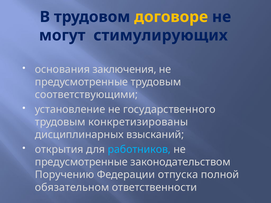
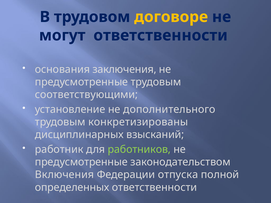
могут стимулирующих: стимулирующих -> ответственности
государственного: государственного -> дополнительного
открытия: открытия -> работник
работников colour: light blue -> light green
Поручению: Поручению -> Включения
обязательном: обязательном -> определенных
